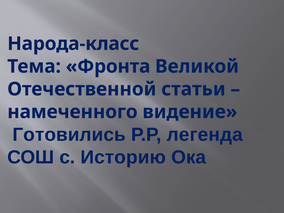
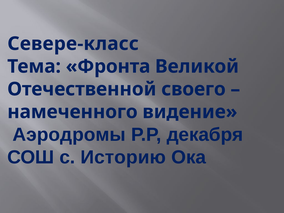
Народа-класс: Народа-класс -> Севере-класс
статьи: статьи -> своего
Готовились: Готовились -> Аэродромы
легенда: легенда -> декабря
